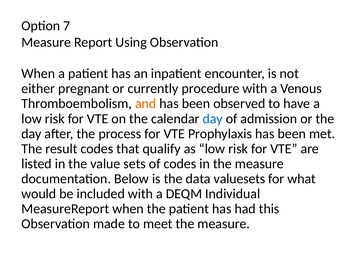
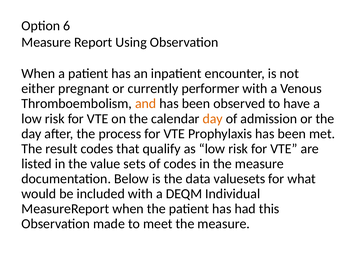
7: 7 -> 6
procedure: procedure -> performer
day at (213, 119) colour: blue -> orange
